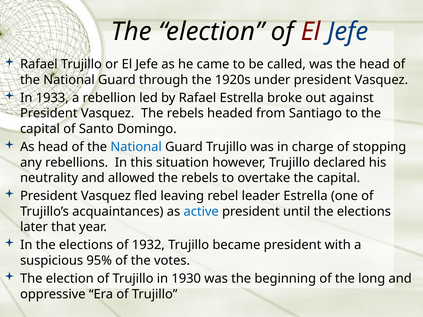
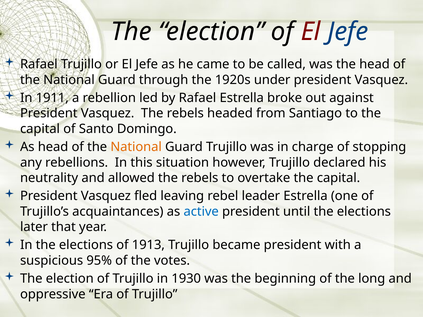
1933: 1933 -> 1911
National at (136, 147) colour: blue -> orange
1932: 1932 -> 1913
